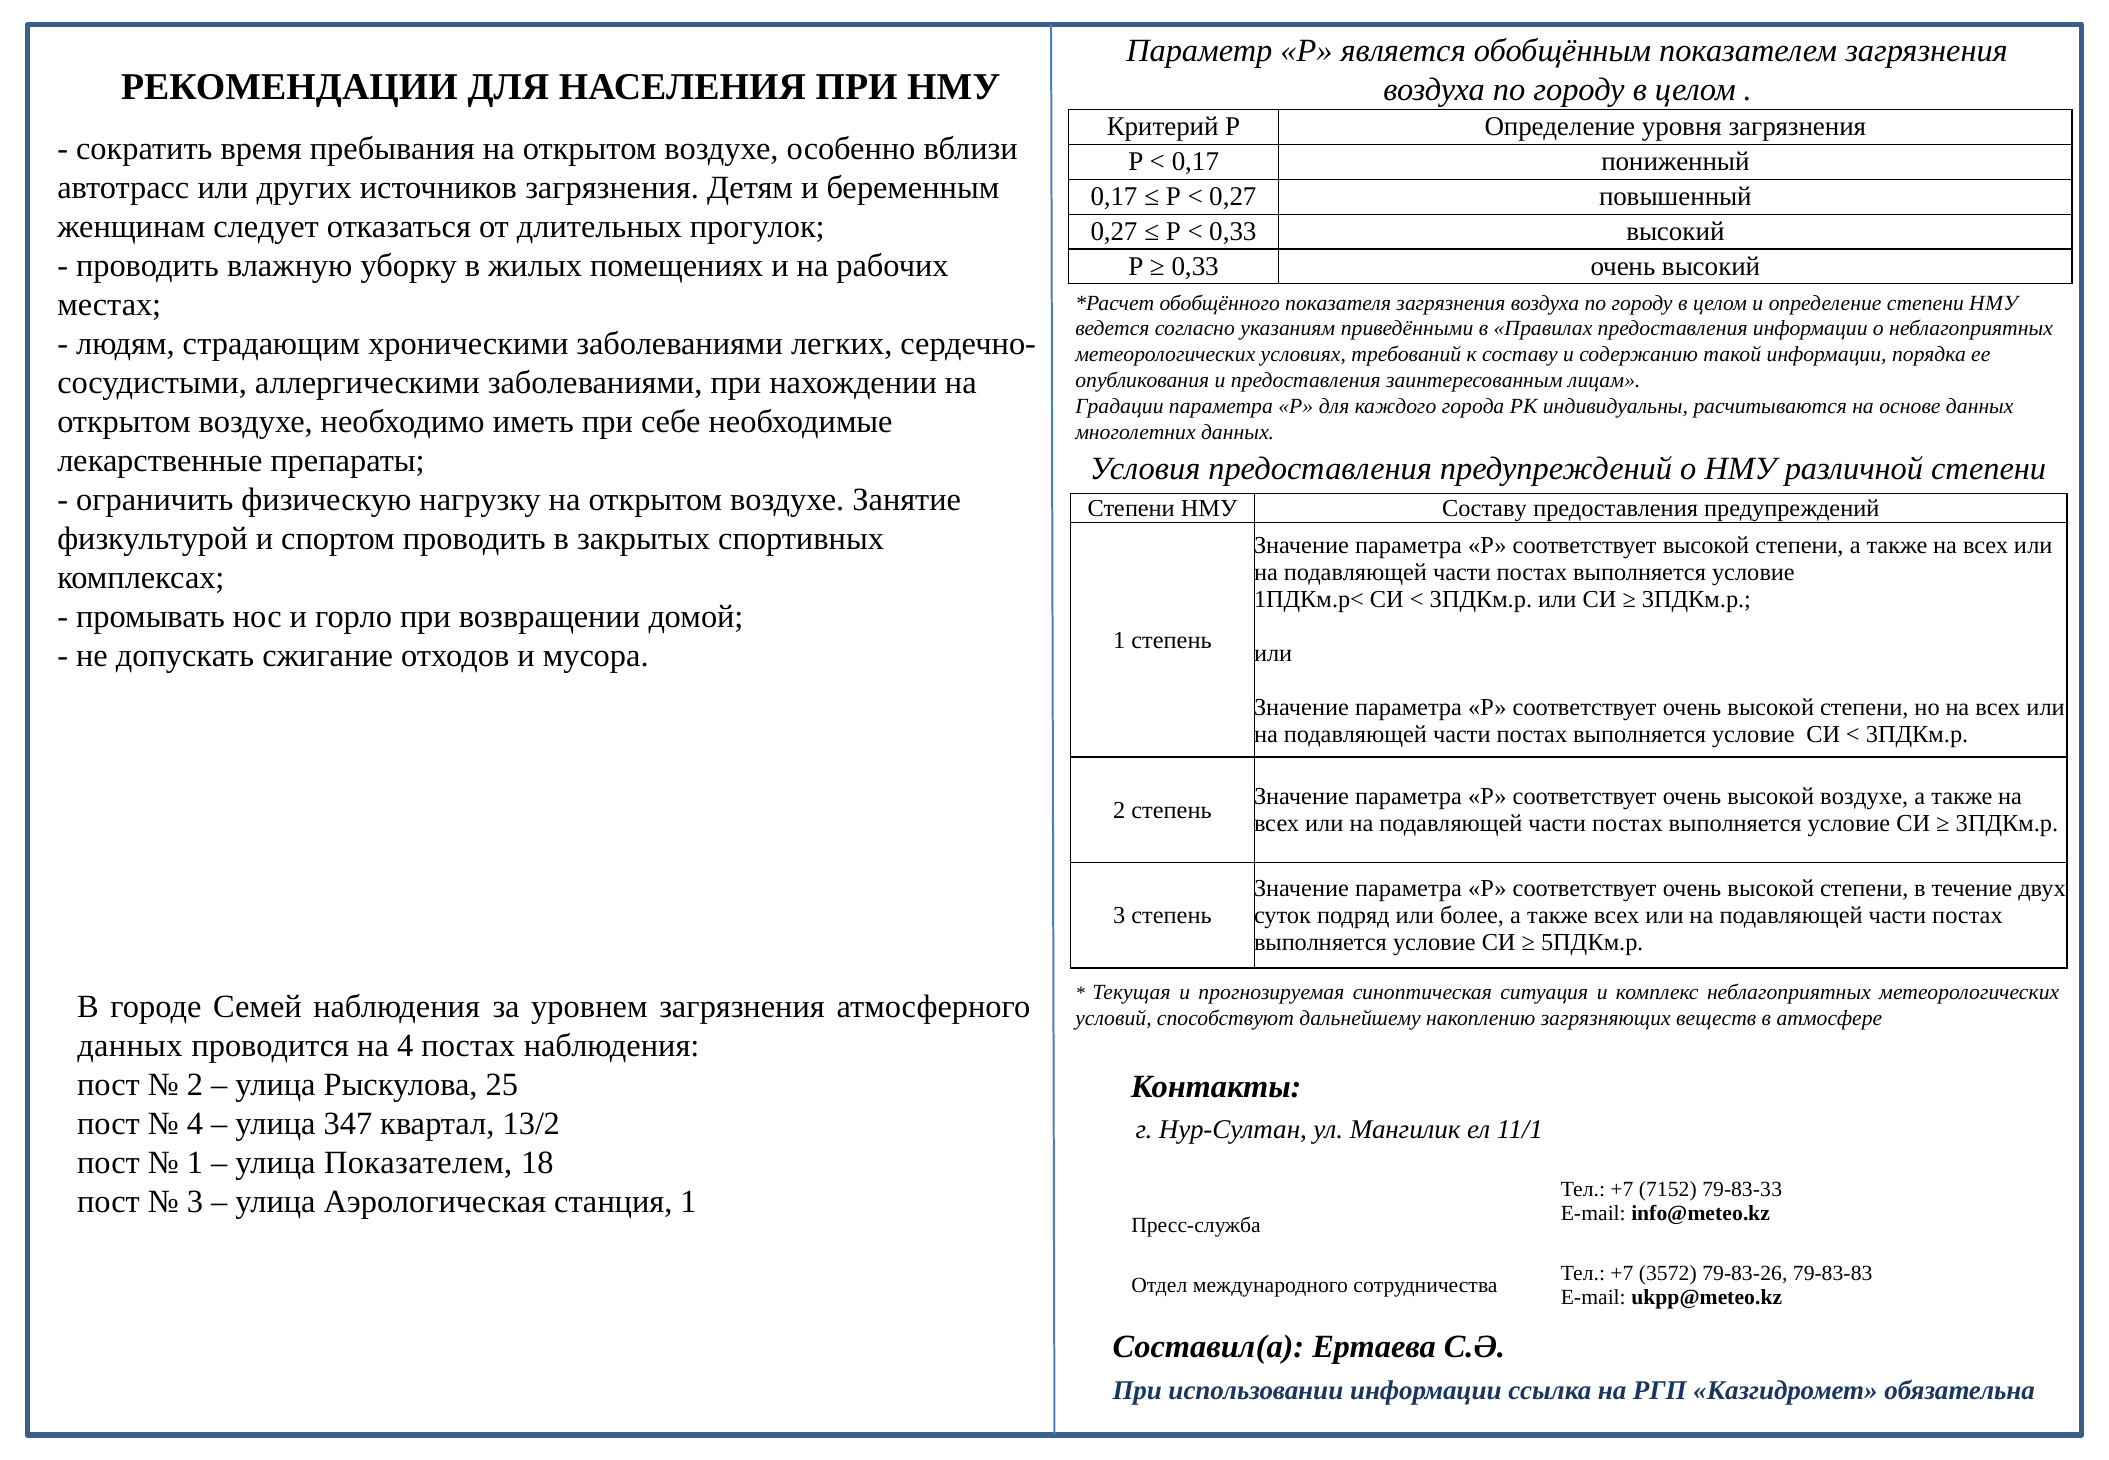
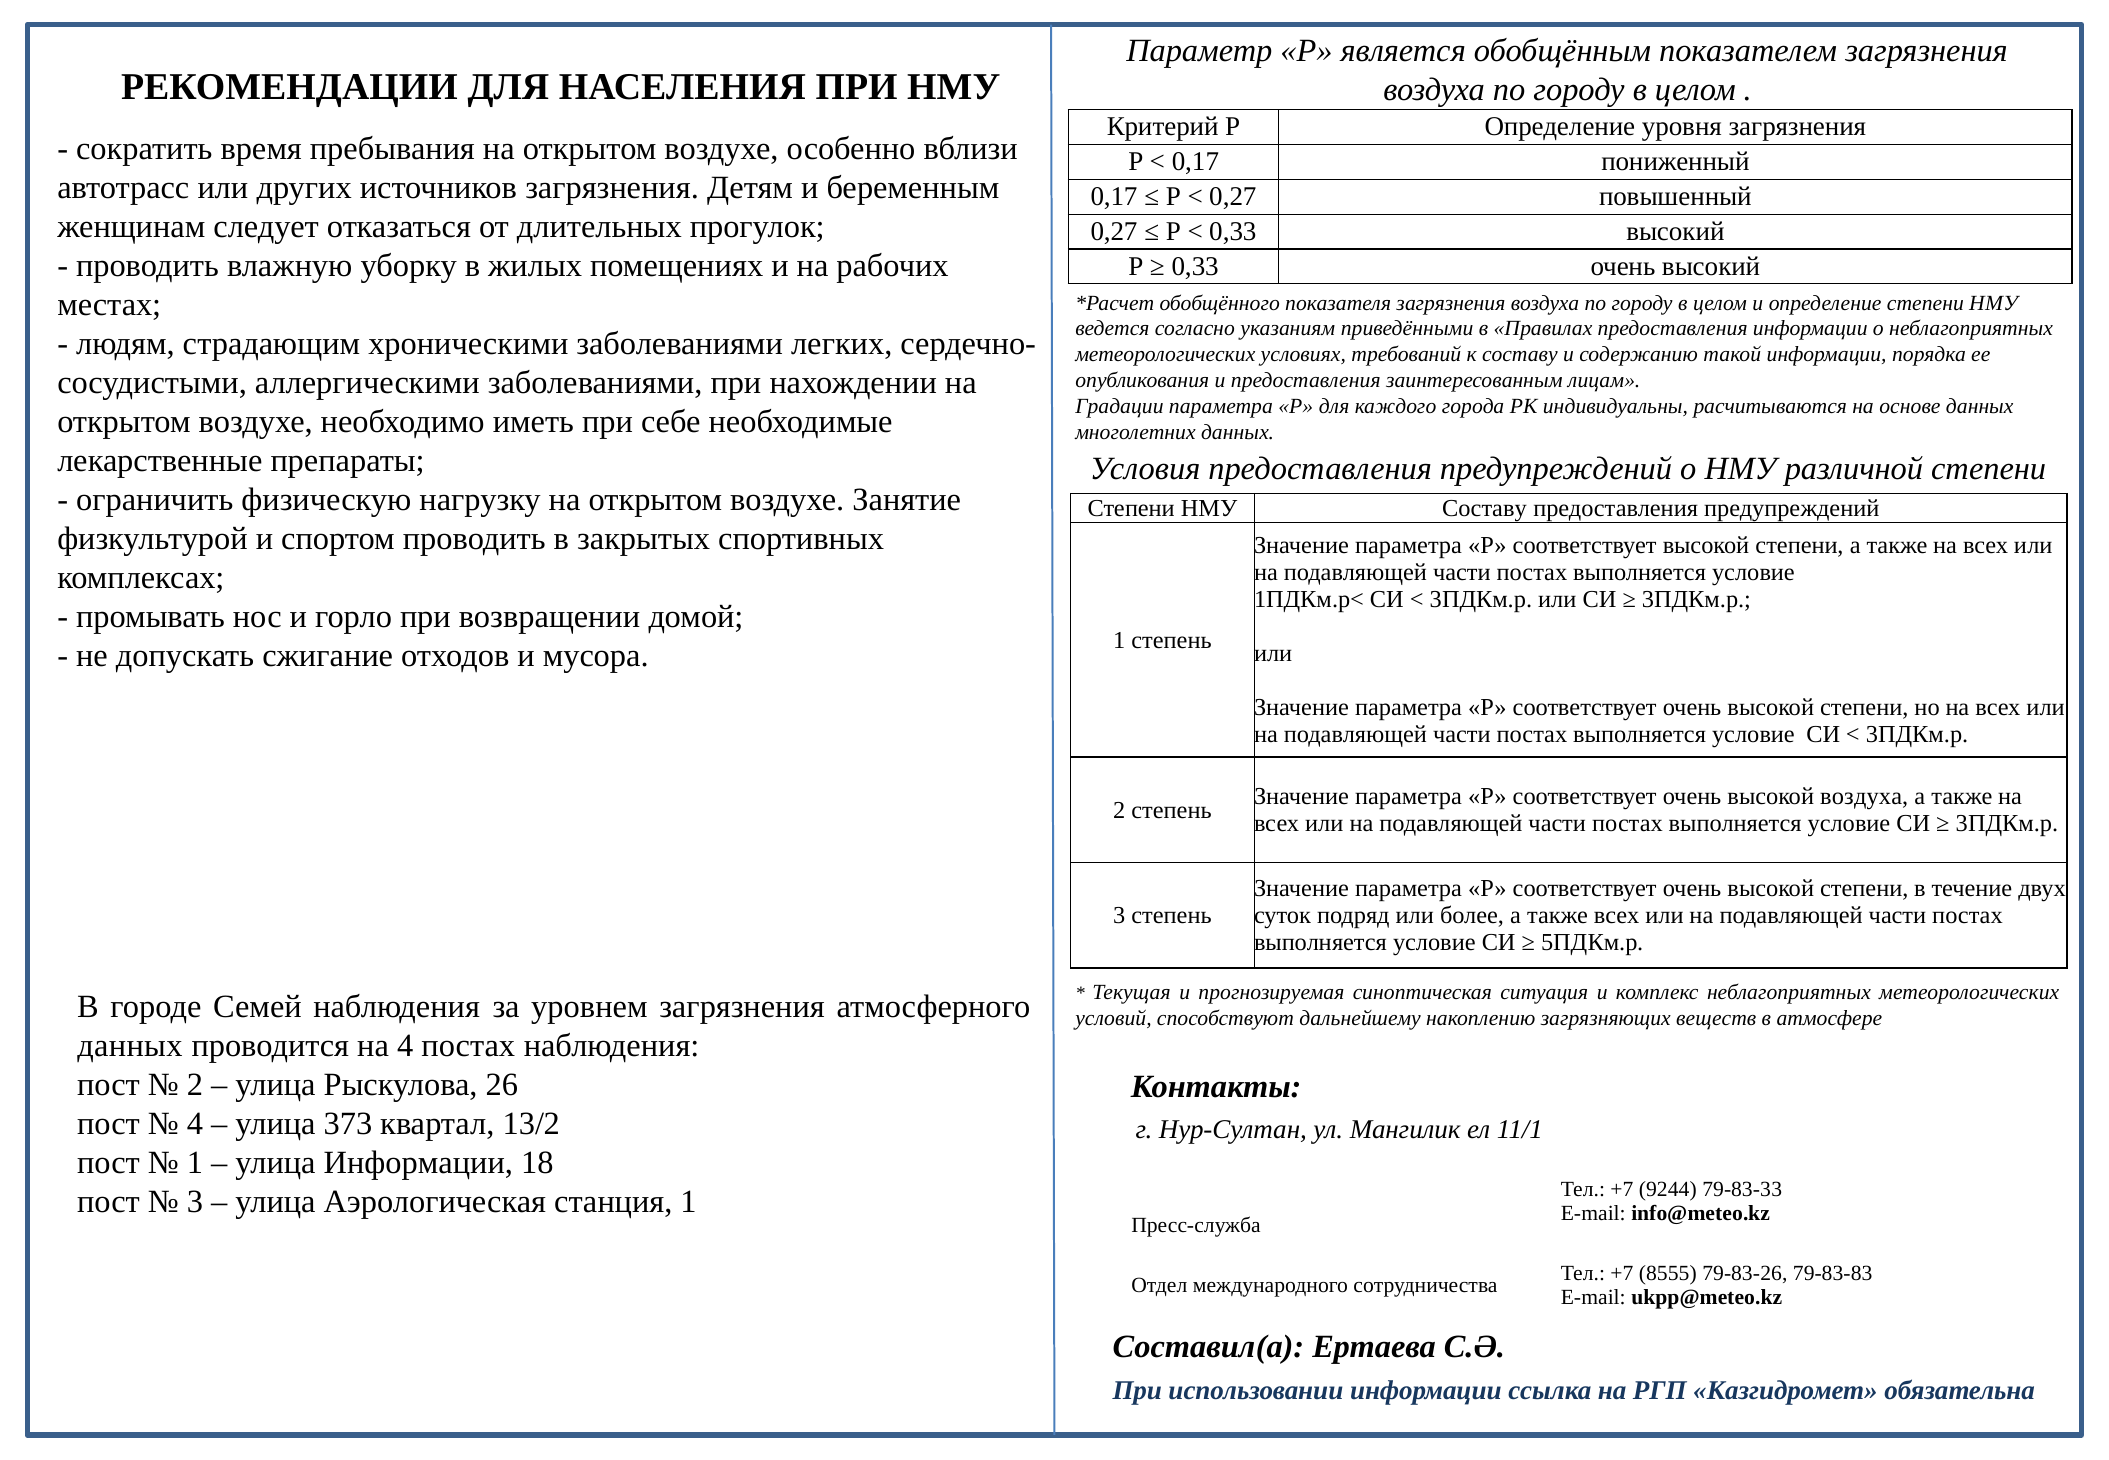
высокой воздухе: воздухе -> воздуха
25: 25 -> 26
347: 347 -> 373
улица Показателем: Показателем -> Информации
7152: 7152 -> 9244
3572: 3572 -> 8555
